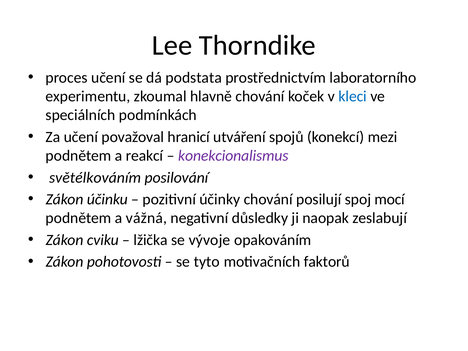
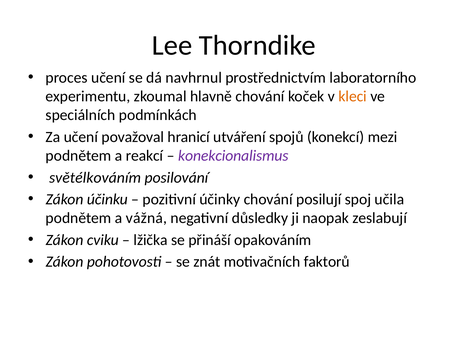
podstata: podstata -> navhrnul
kleci colour: blue -> orange
mocí: mocí -> učila
vývoje: vývoje -> přináší
tyto: tyto -> znát
